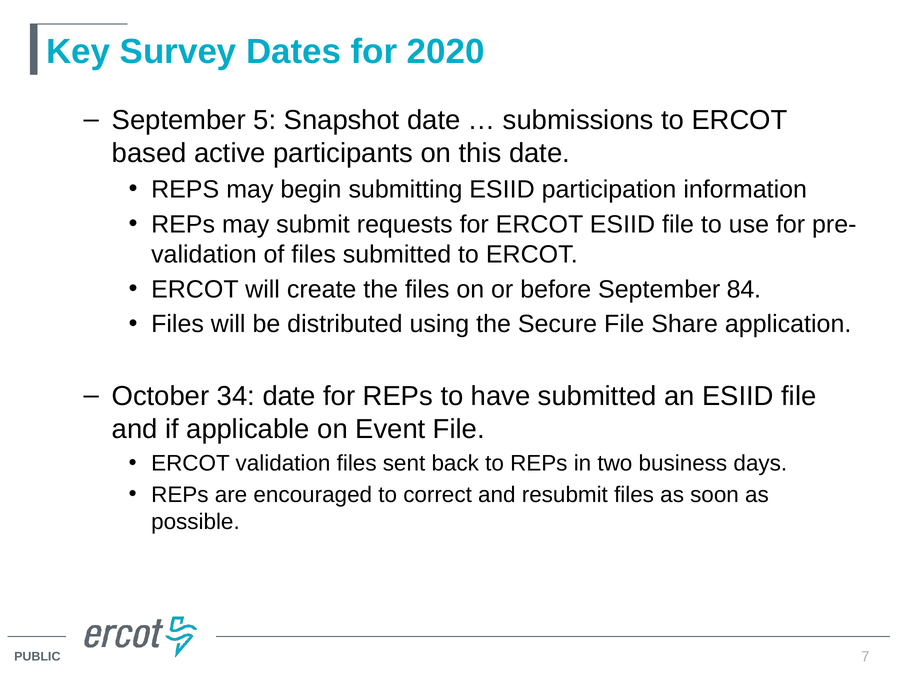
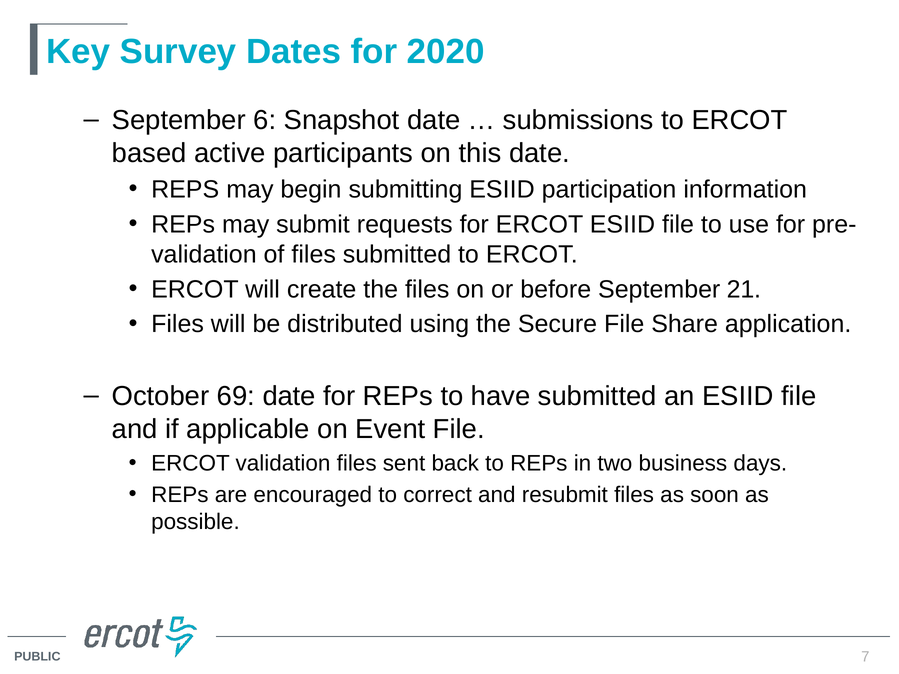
5: 5 -> 6
84: 84 -> 21
34: 34 -> 69
